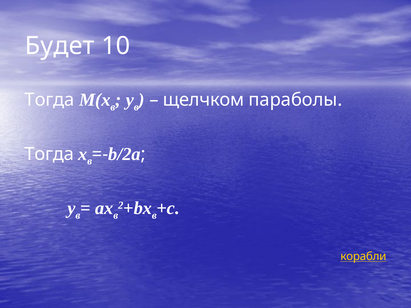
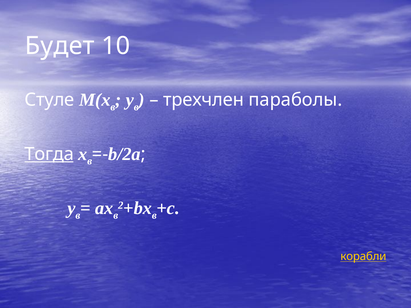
Тогда at (50, 100): Тогда -> Стуле
щелчком: щелчком -> трехчлен
Тогда at (49, 154) underline: none -> present
